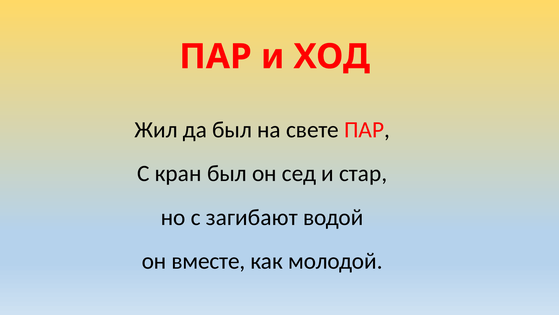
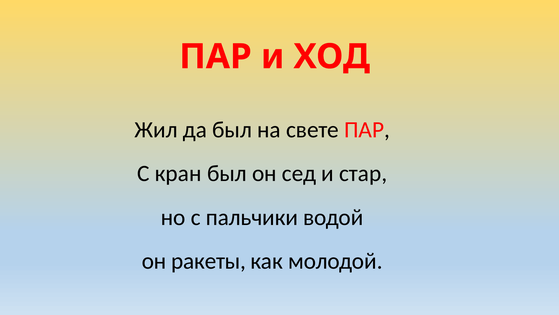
загибают: загибают -> пальчики
вместе: вместе -> ракеты
